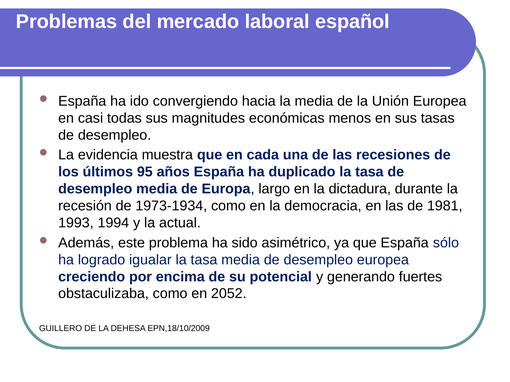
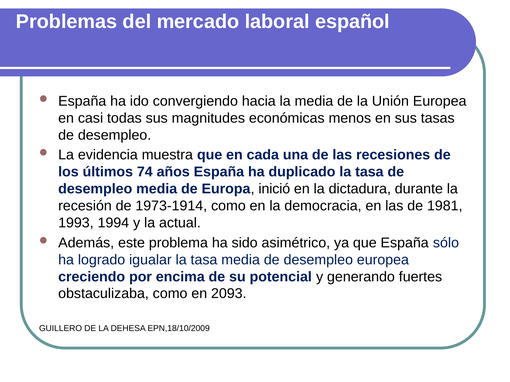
95: 95 -> 74
largo: largo -> inició
1973-1934: 1973-1934 -> 1973-1914
2052: 2052 -> 2093
